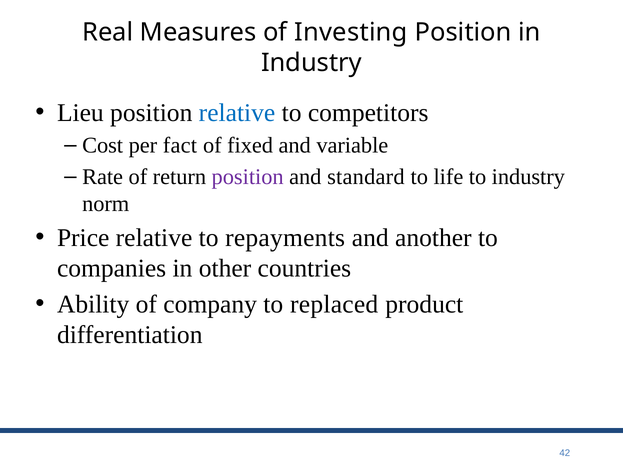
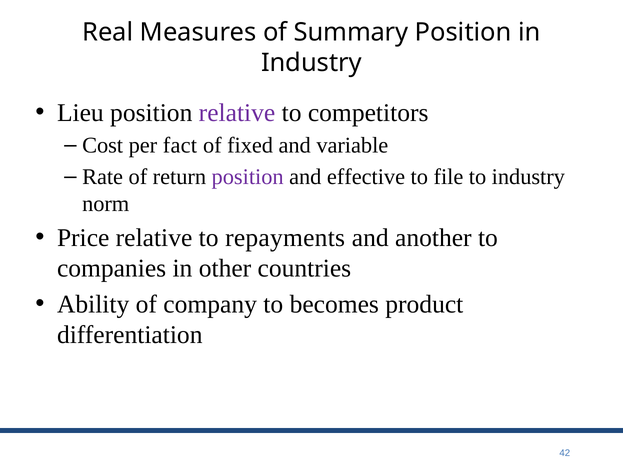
Investing: Investing -> Summary
relative at (237, 113) colour: blue -> purple
standard: standard -> effective
life: life -> file
replaced: replaced -> becomes
